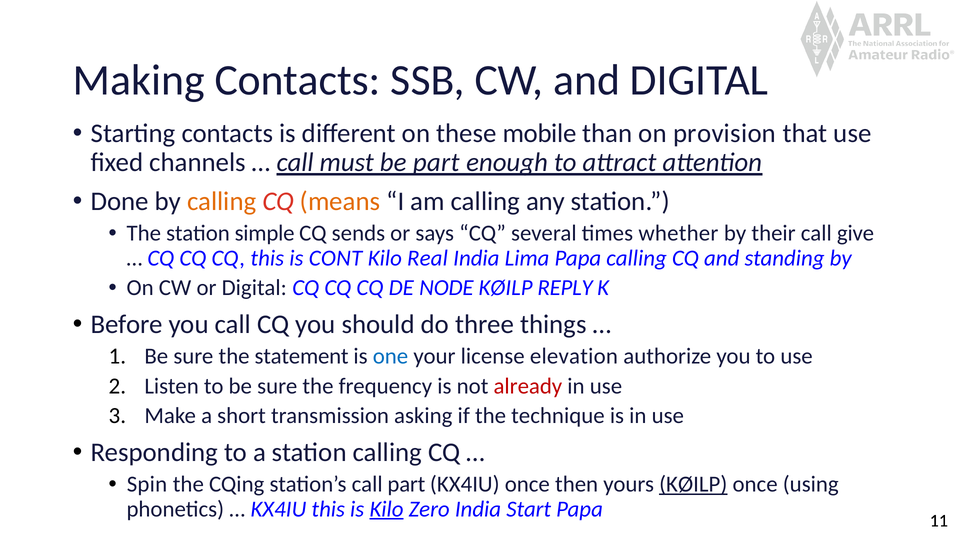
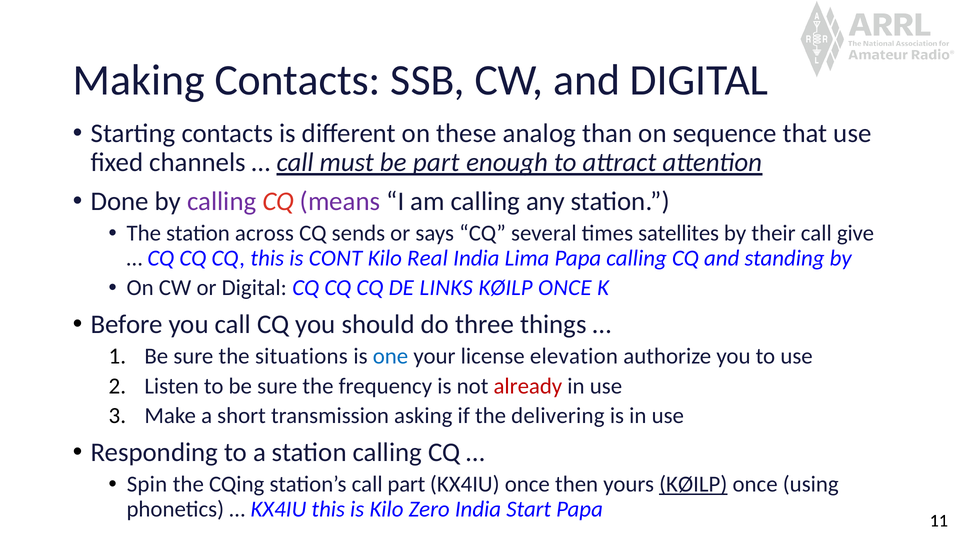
mobile: mobile -> analog
provision: provision -> sequence
calling at (222, 202) colour: orange -> purple
means colour: orange -> purple
simple: simple -> across
whether: whether -> satellites
NODE: NODE -> LINKS
REPLY at (565, 288): REPLY -> ONCE
statement: statement -> situations
technique: technique -> delivering
Kilo at (387, 509) underline: present -> none
